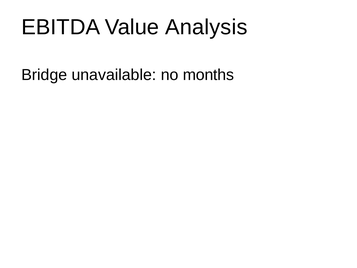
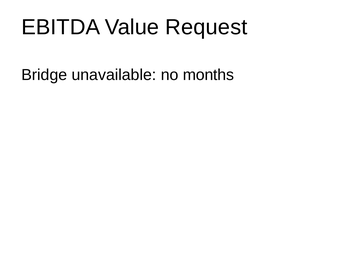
Analysis: Analysis -> Request
